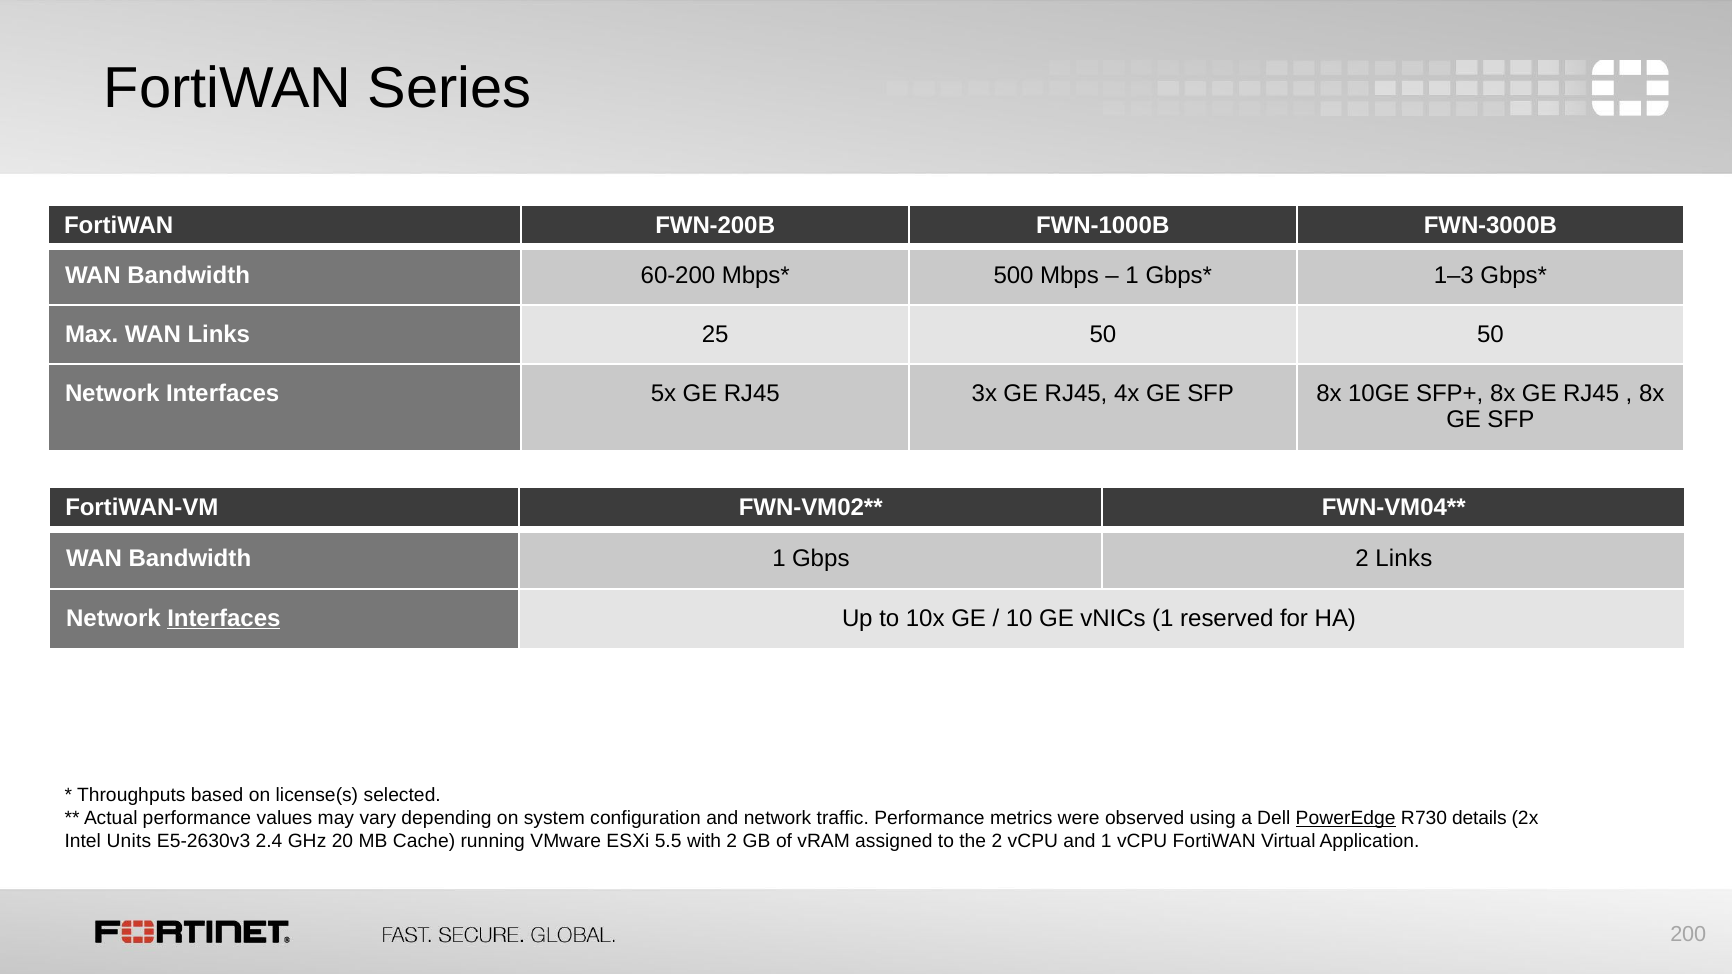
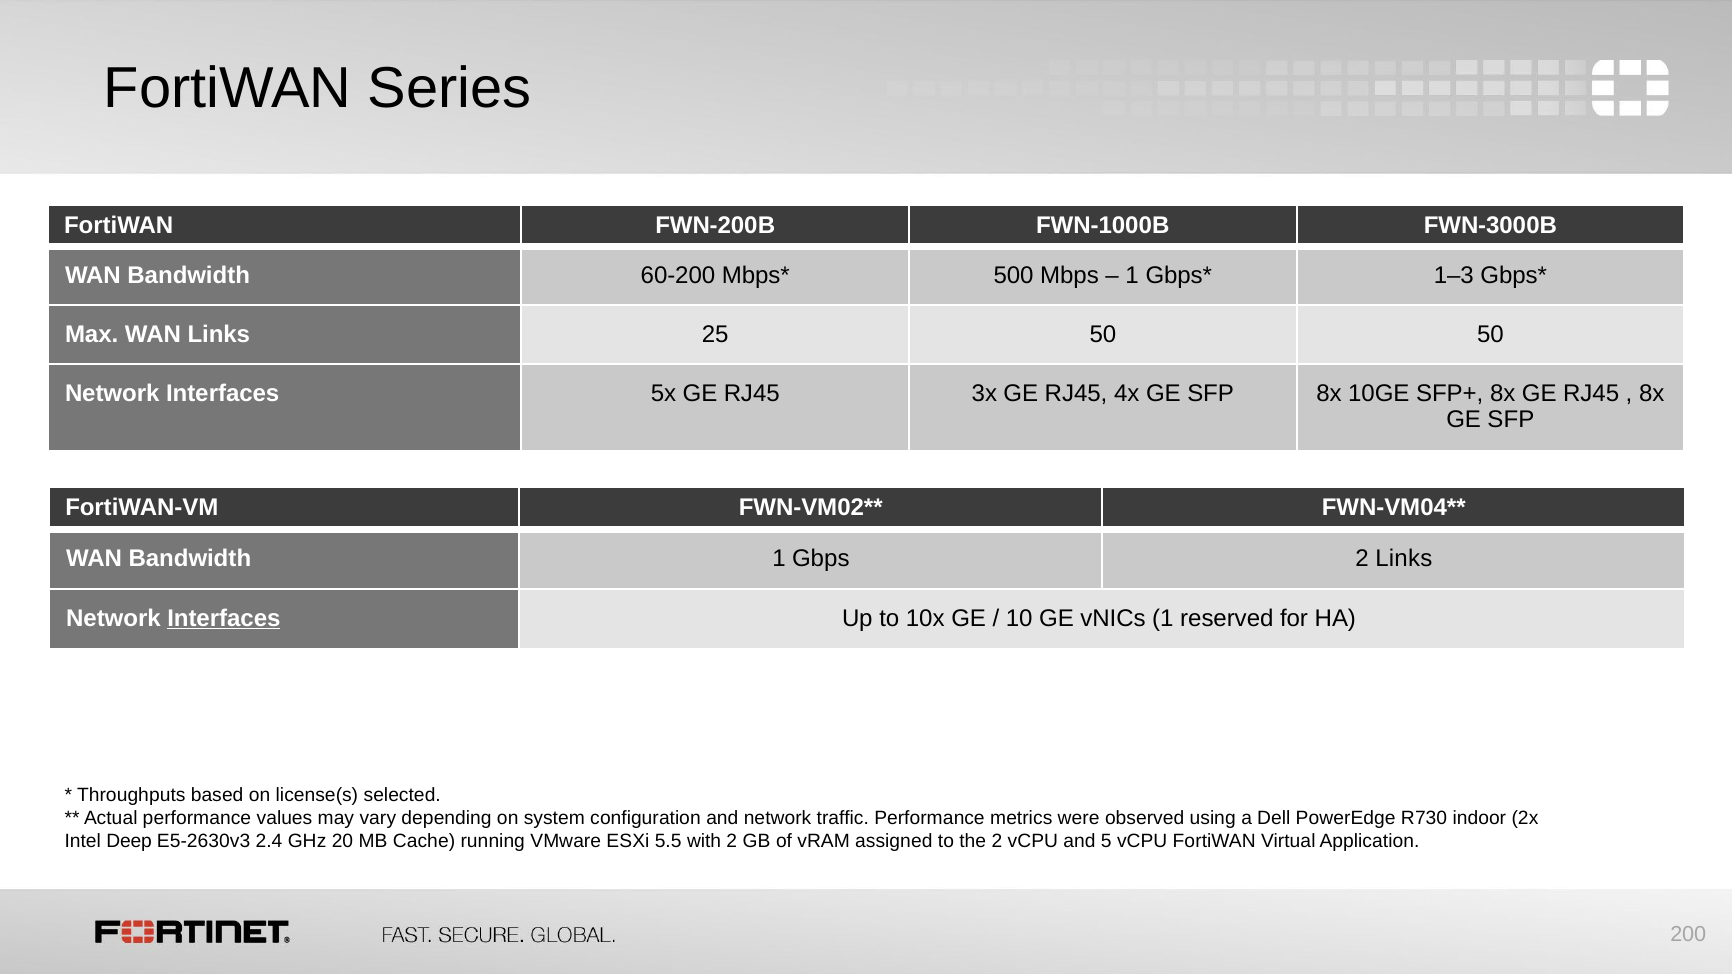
PowerEdge underline: present -> none
details: details -> indoor
Units: Units -> Deep
and 1: 1 -> 5
